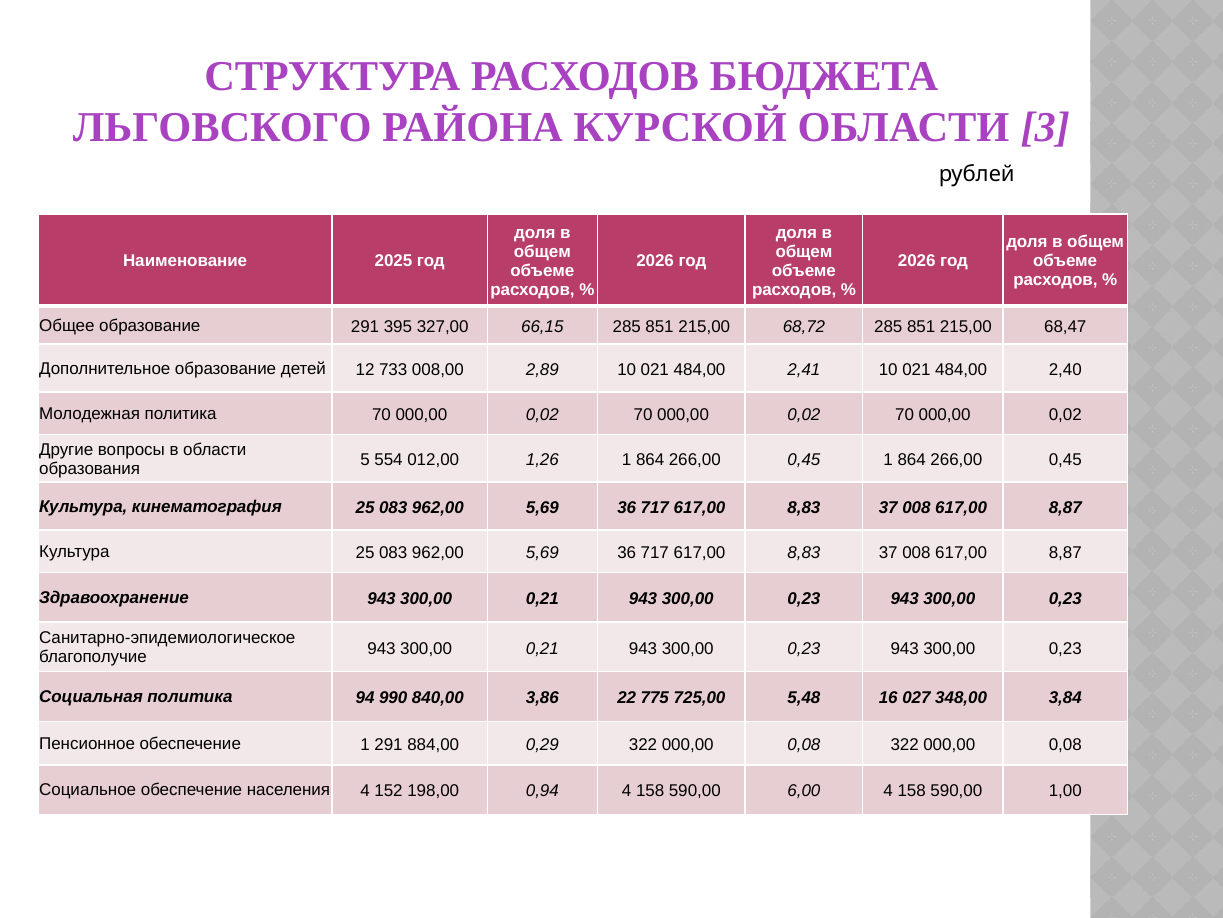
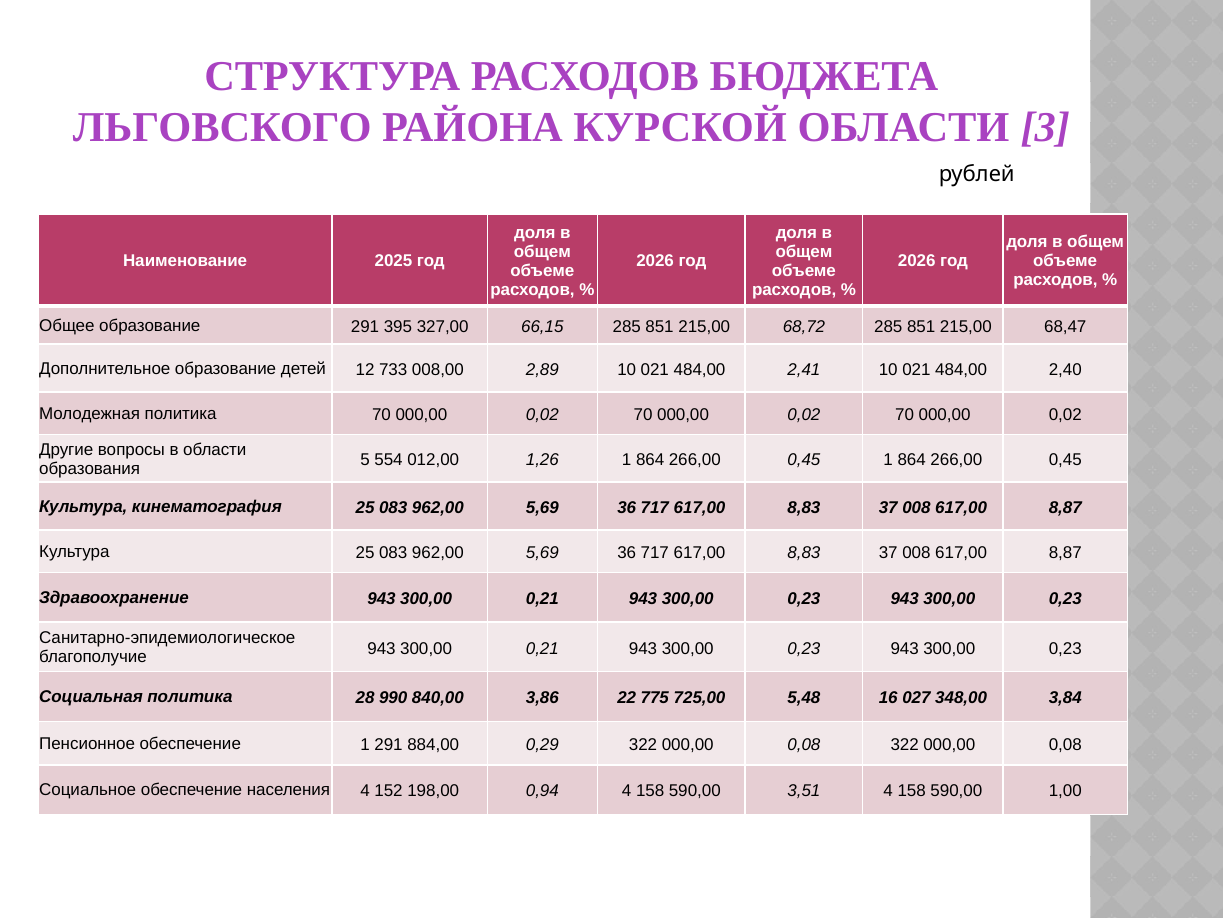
94: 94 -> 28
6,00: 6,00 -> 3,51
